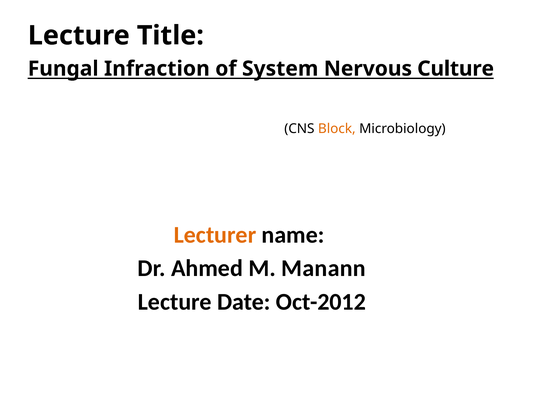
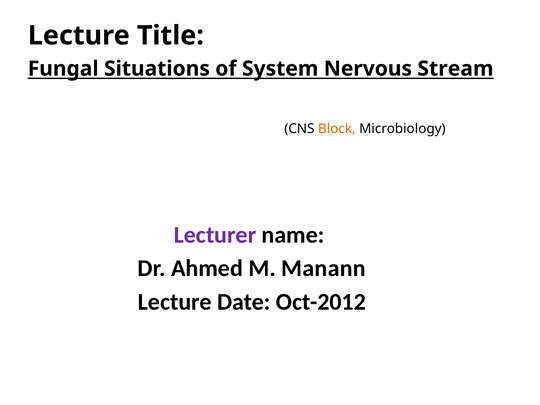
Infraction: Infraction -> Situations
Culture: Culture -> Stream
Lecturer colour: orange -> purple
